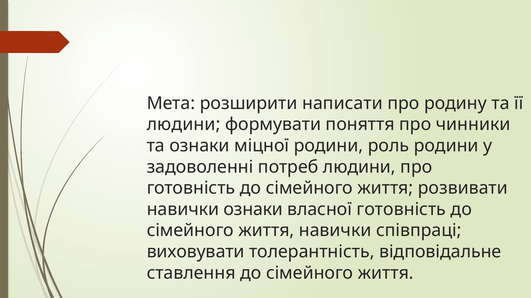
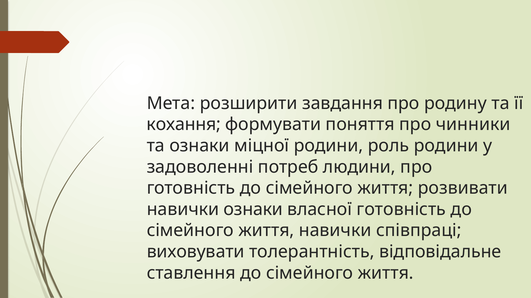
написати: написати -> завдання
людини at (184, 125): людини -> кохання
